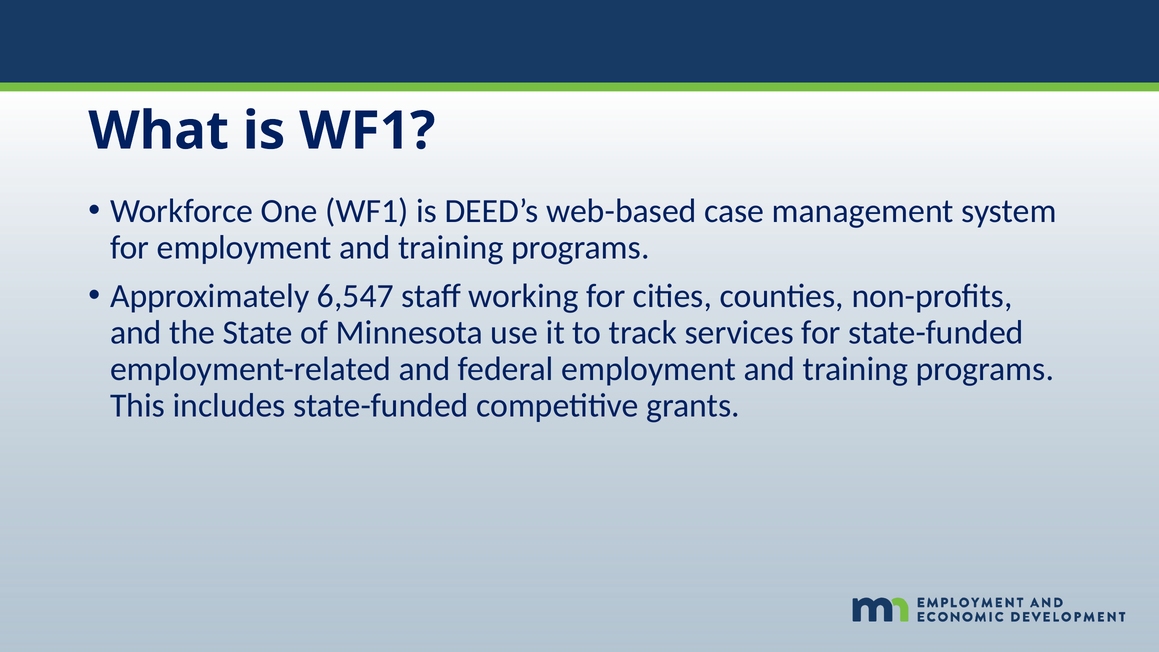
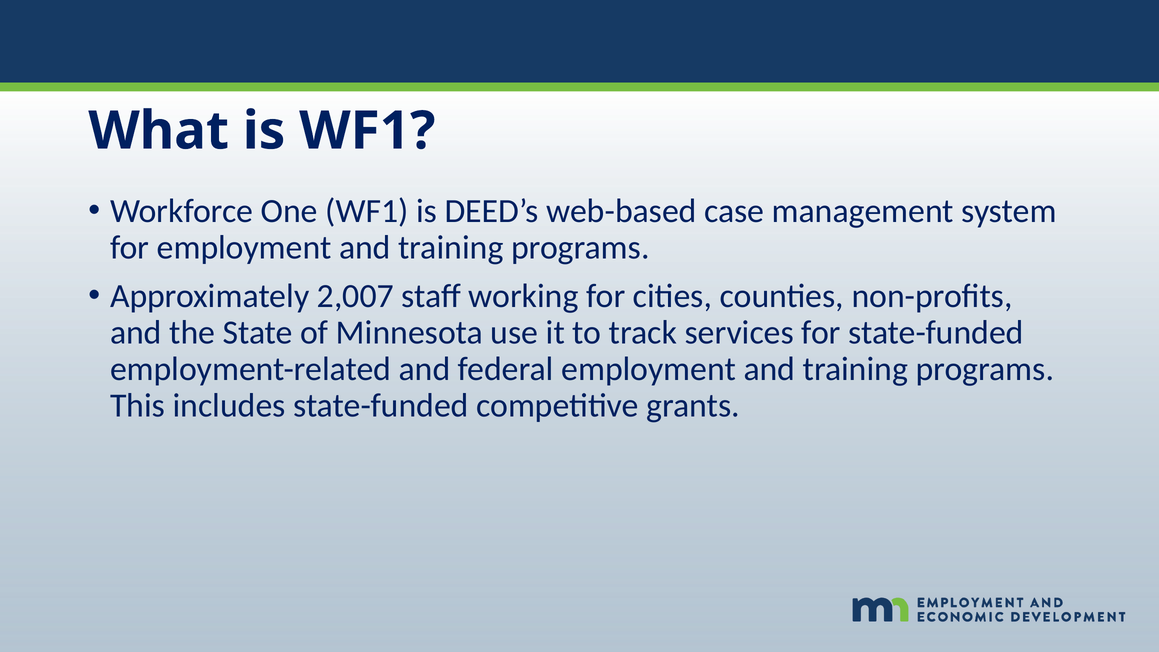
6,547: 6,547 -> 2,007
